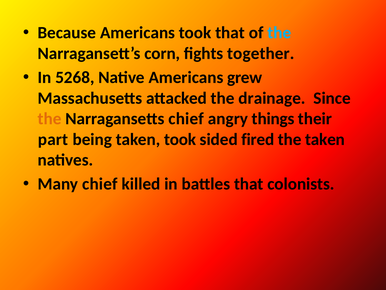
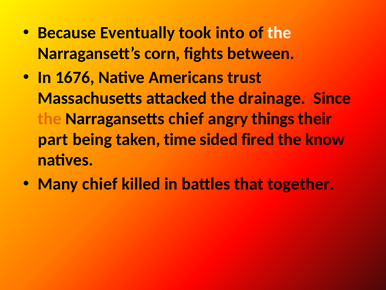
Because Americans: Americans -> Eventually
took that: that -> into
the at (279, 33) colour: light blue -> white
together: together -> between
5268: 5268 -> 1676
grew: grew -> trust
taken took: took -> time
the taken: taken -> know
colonists: colonists -> together
